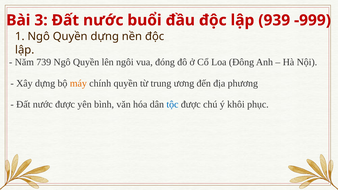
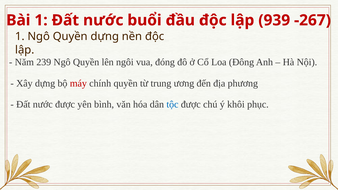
Bài 3: 3 -> 1
-999: -999 -> -267
739: 739 -> 239
máy colour: orange -> red
